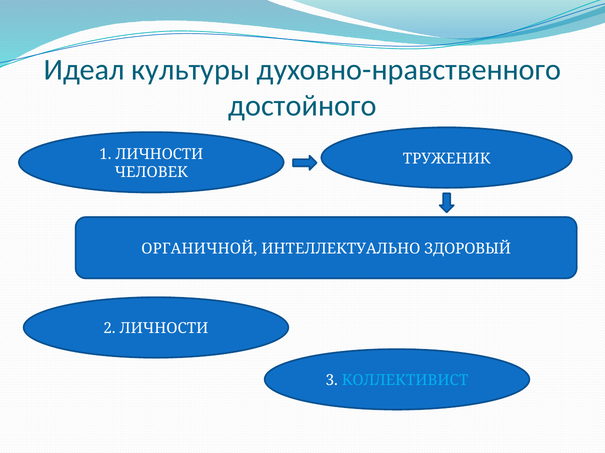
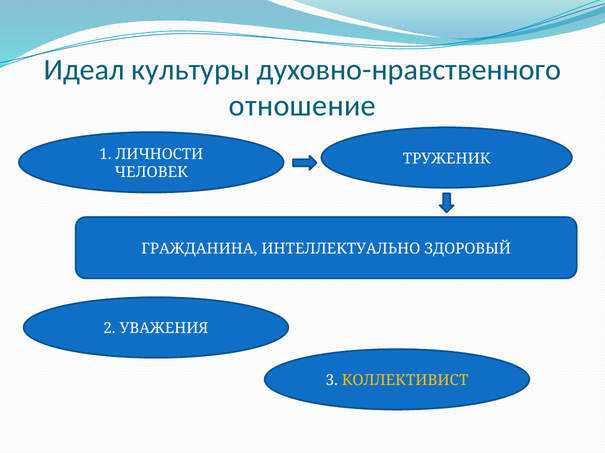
достойного: достойного -> отношение
ОРГАНИЧНОЙ: ОРГАНИЧНОЙ -> ГРАЖДАНИНА
2 ЛИЧНОСТИ: ЛИЧНОСТИ -> УВАЖЕНИЯ
КОЛЛЕКТИВИСТ colour: light blue -> yellow
